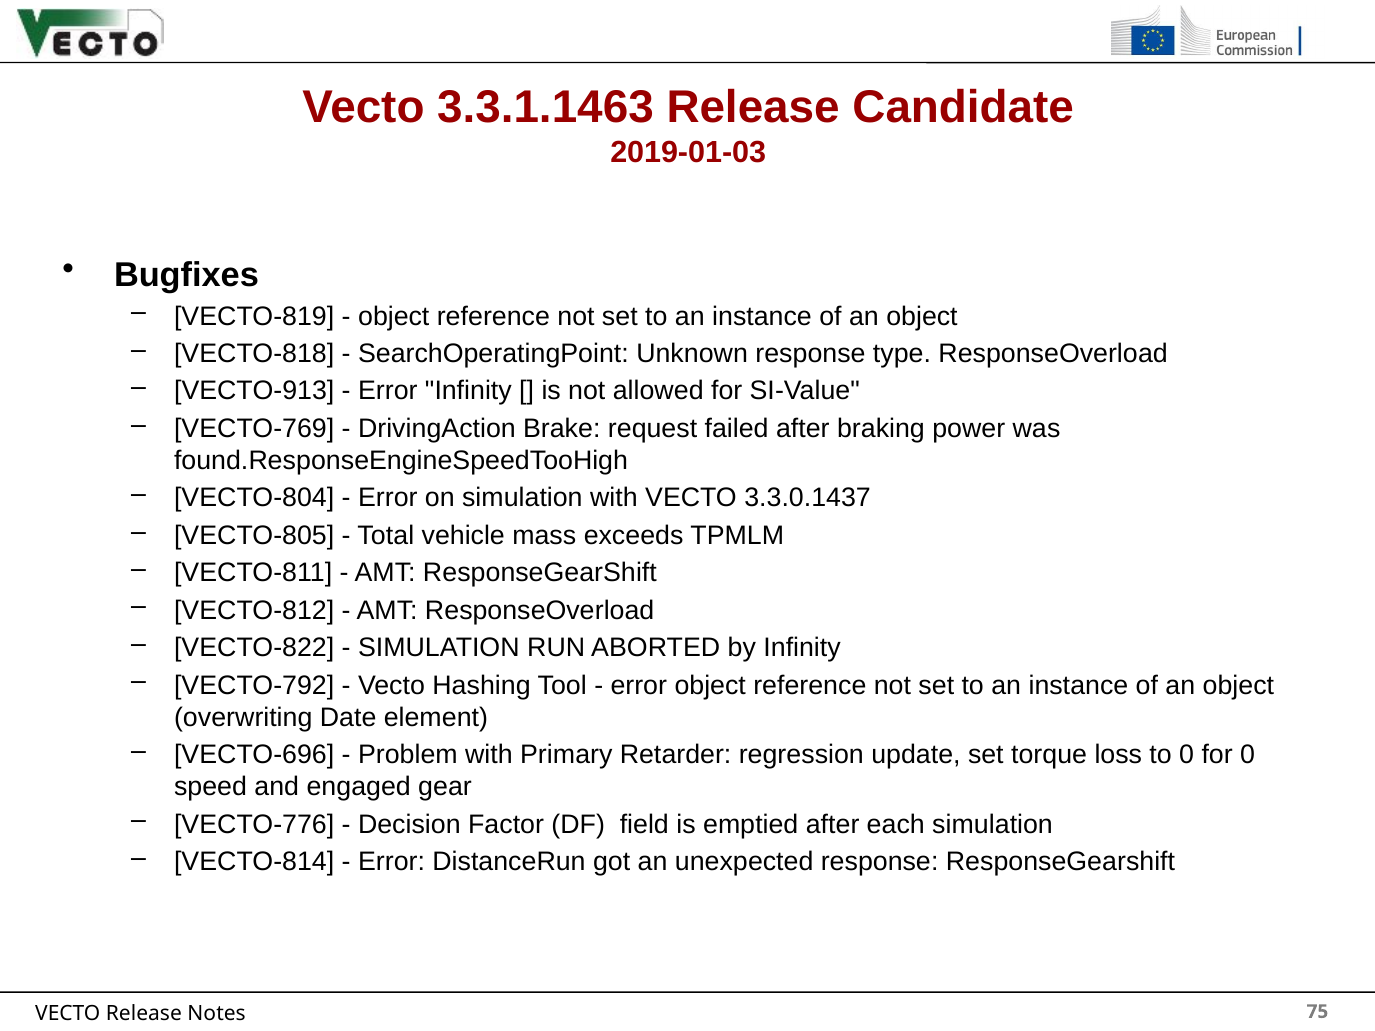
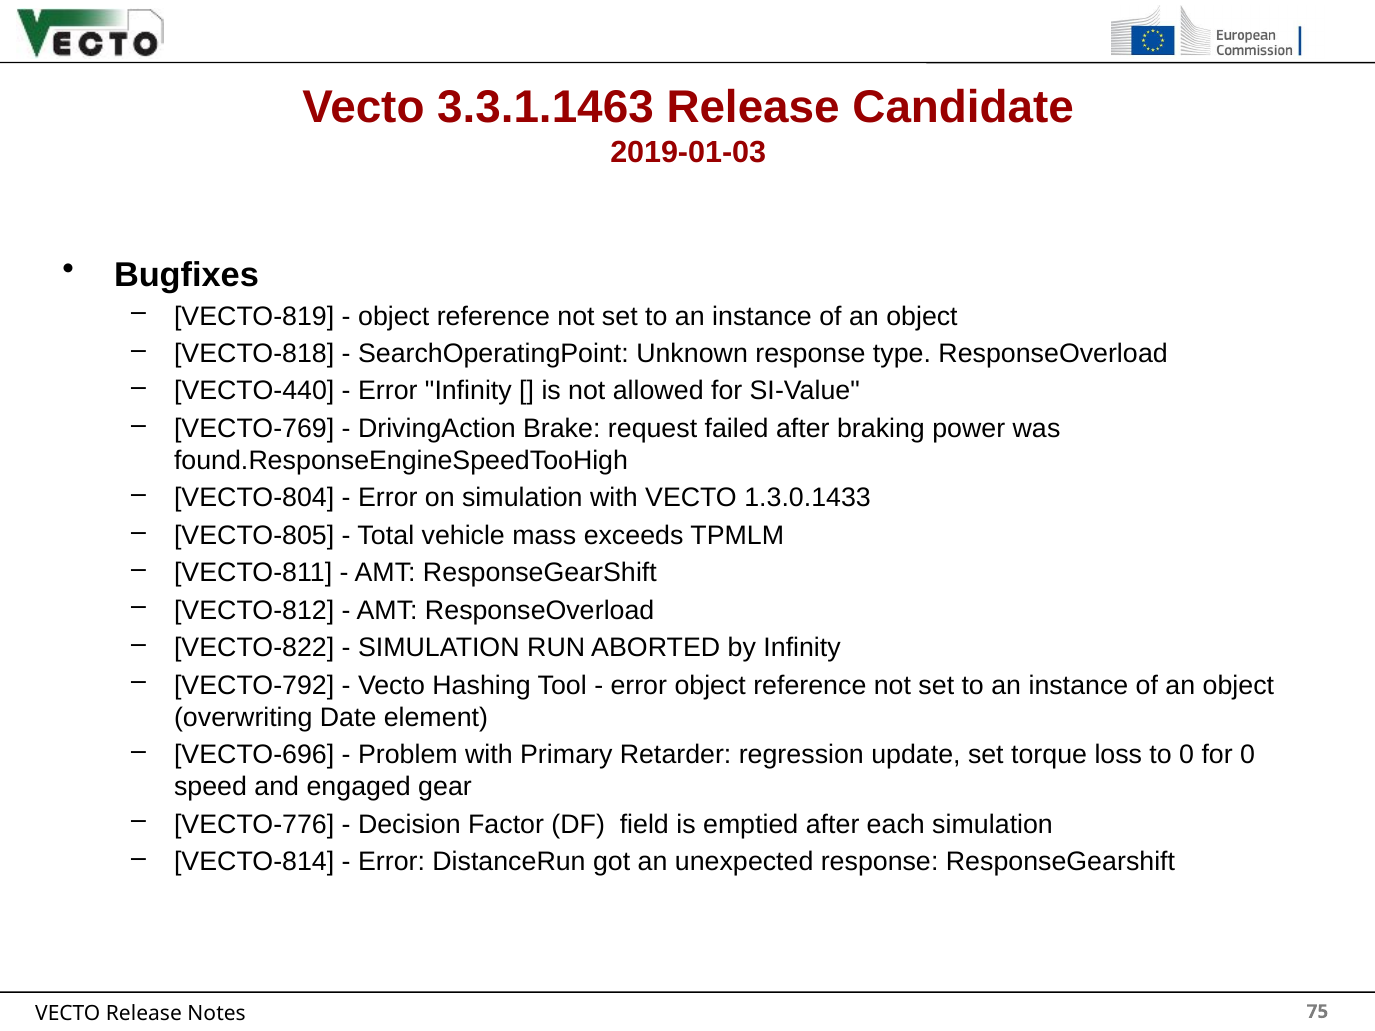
VECTO-913: VECTO-913 -> VECTO-440
3.3.0.1437: 3.3.0.1437 -> 1.3.0.1433
